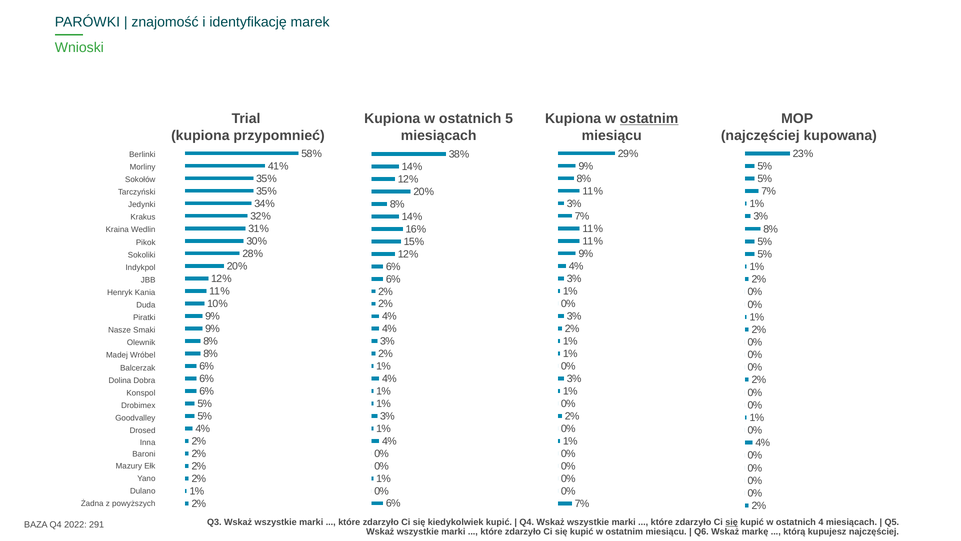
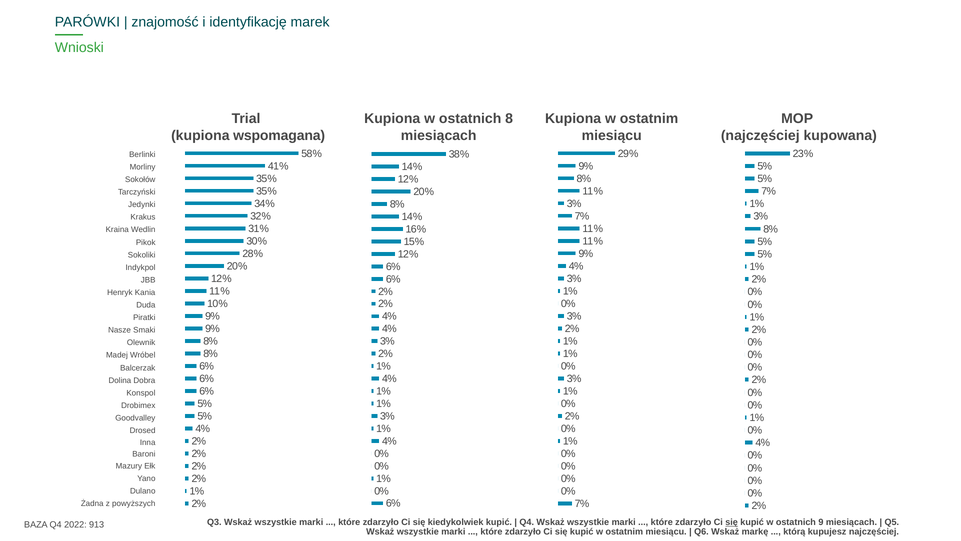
5: 5 -> 8
ostatnim at (649, 119) underline: present -> none
przypomnieć: przypomnieć -> wspomagana
4: 4 -> 9
291: 291 -> 913
